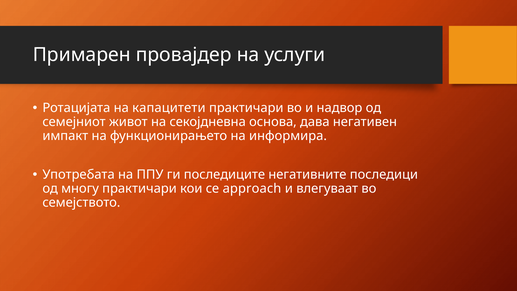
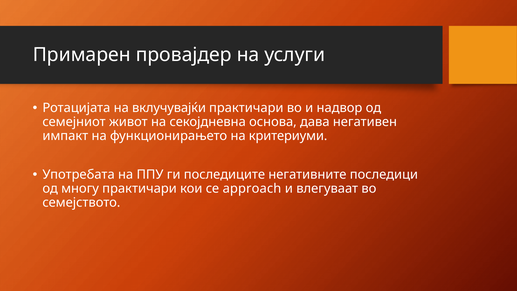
капацитети: капацитети -> вклучувајќи
информира: информира -> критериуми
